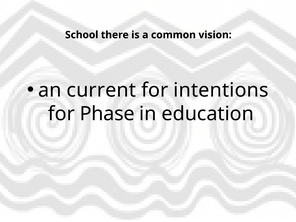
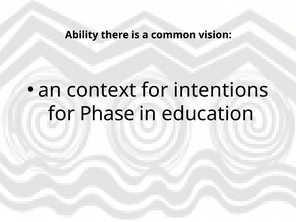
School: School -> Ability
current: current -> context
